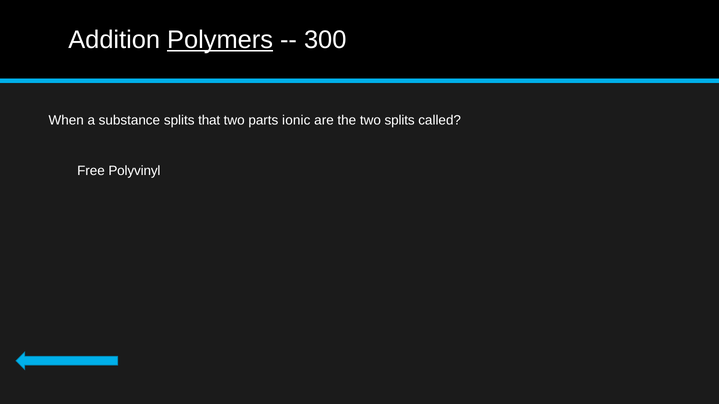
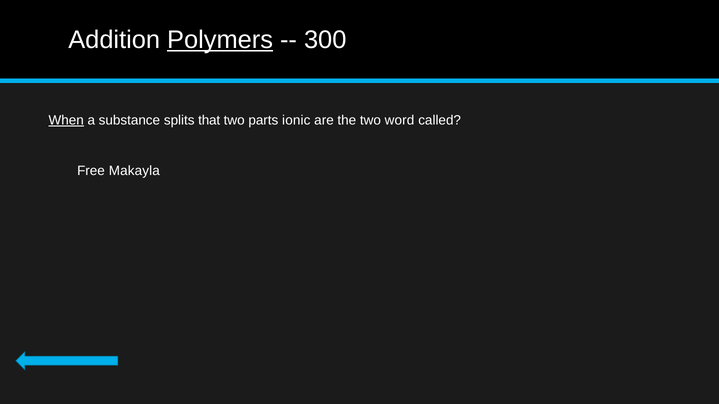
When underline: none -> present
two splits: splits -> word
Polyvinyl: Polyvinyl -> Makayla
